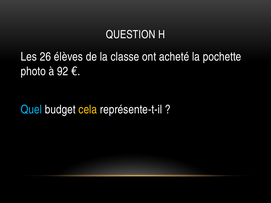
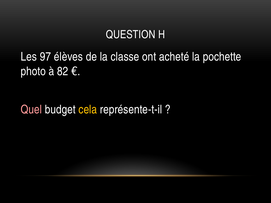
26: 26 -> 97
92: 92 -> 82
Quel colour: light blue -> pink
